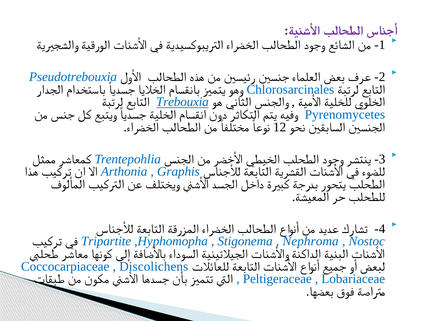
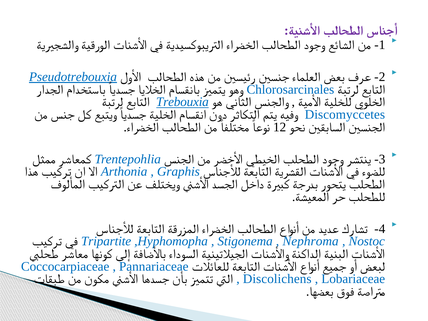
Pseudotrebouxia underline: none -> present
Pyrenomycetes: Pyrenomycetes -> Discomyccetes
Discolichens: Discolichens -> Pannariaceae
Peltigeraceae: Peltigeraceae -> Discolichens
